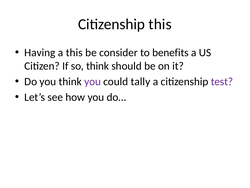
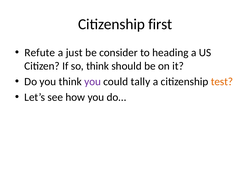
Citizenship this: this -> first
Having: Having -> Refute
a this: this -> just
benefits: benefits -> heading
test colour: purple -> orange
